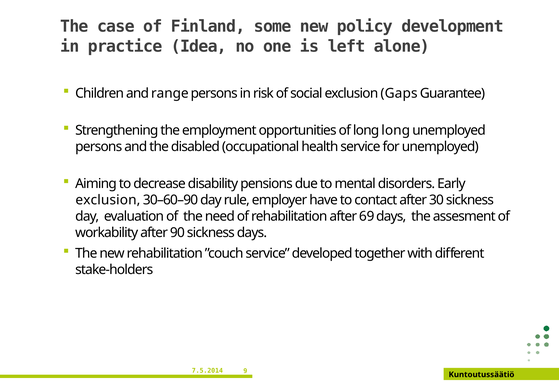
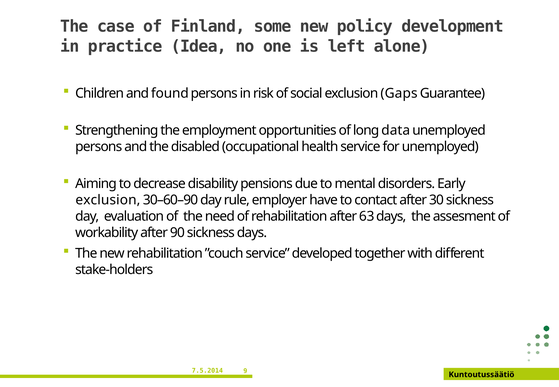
range: range -> found
long long: long -> data
69: 69 -> 63
